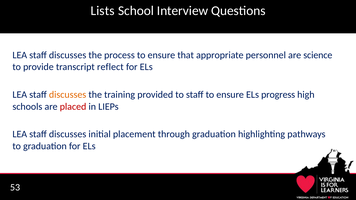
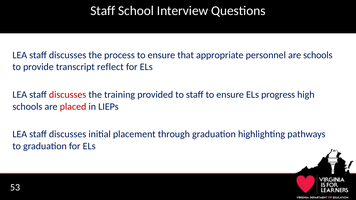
Lists at (103, 11): Lists -> Staff
are science: science -> schools
discusses at (68, 95) colour: orange -> red
